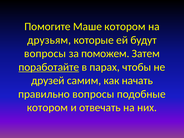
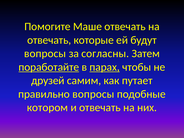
Маше котором: котором -> отвечать
друзьям at (49, 40): друзьям -> отвечать
поможем: поможем -> согласны
парах underline: none -> present
начать: начать -> путает
